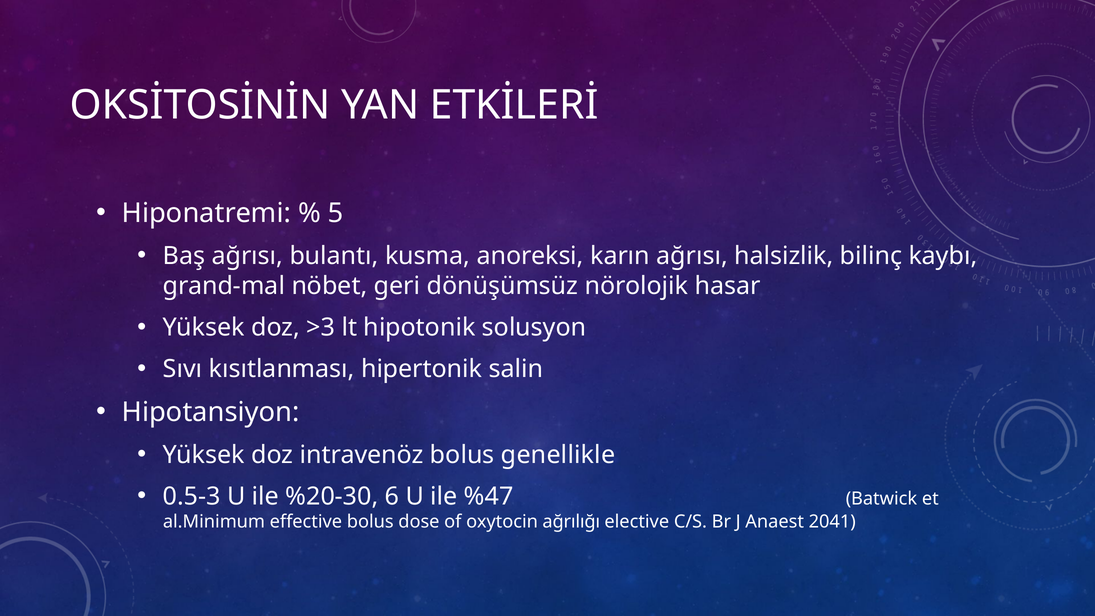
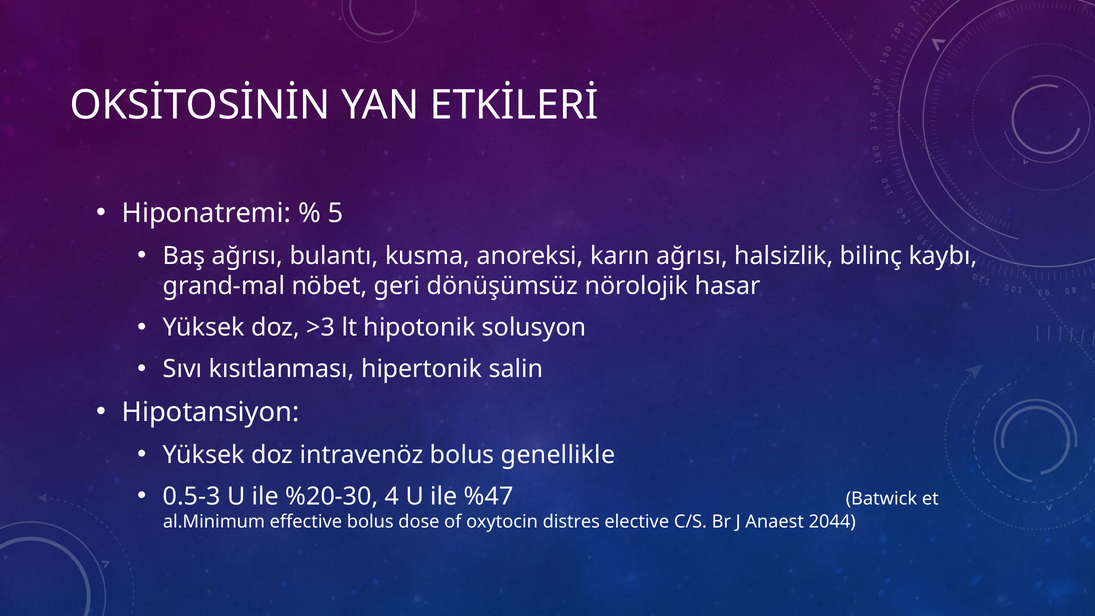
6: 6 -> 4
ağrılığı: ağrılığı -> distres
2041: 2041 -> 2044
